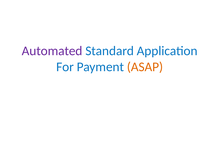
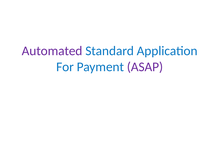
ASAP colour: orange -> purple
